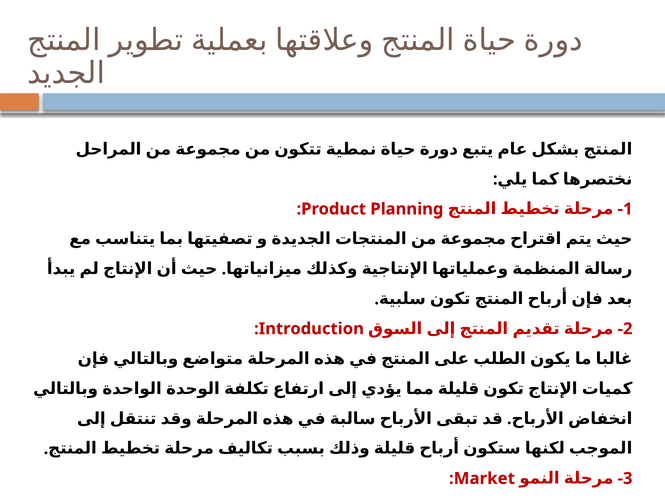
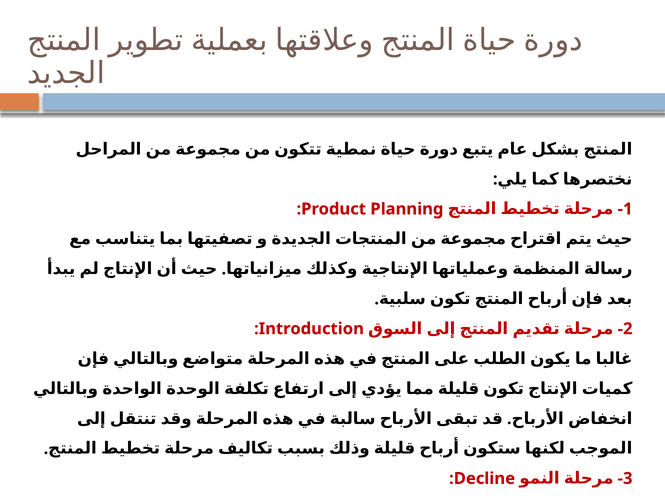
Market: Market -> Decline
